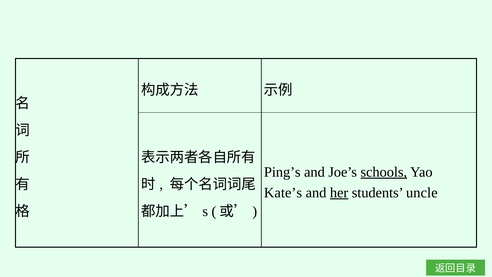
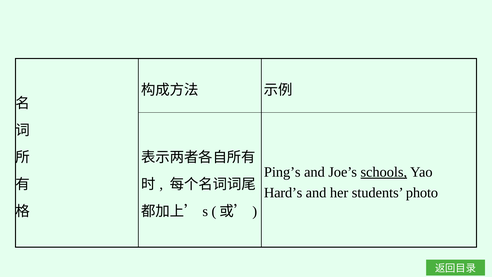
Kate’s: Kate’s -> Hard’s
her underline: present -> none
uncle: uncle -> photo
